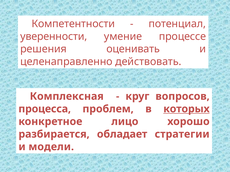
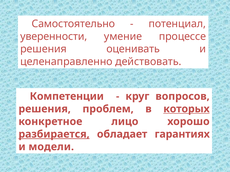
Компетентности: Компетентности -> Самостоятельно
Комплексная: Комплексная -> Компетенции
процесса at (45, 109): процесса -> решения
разбирается underline: none -> present
стратегии: стратегии -> гарантиях
